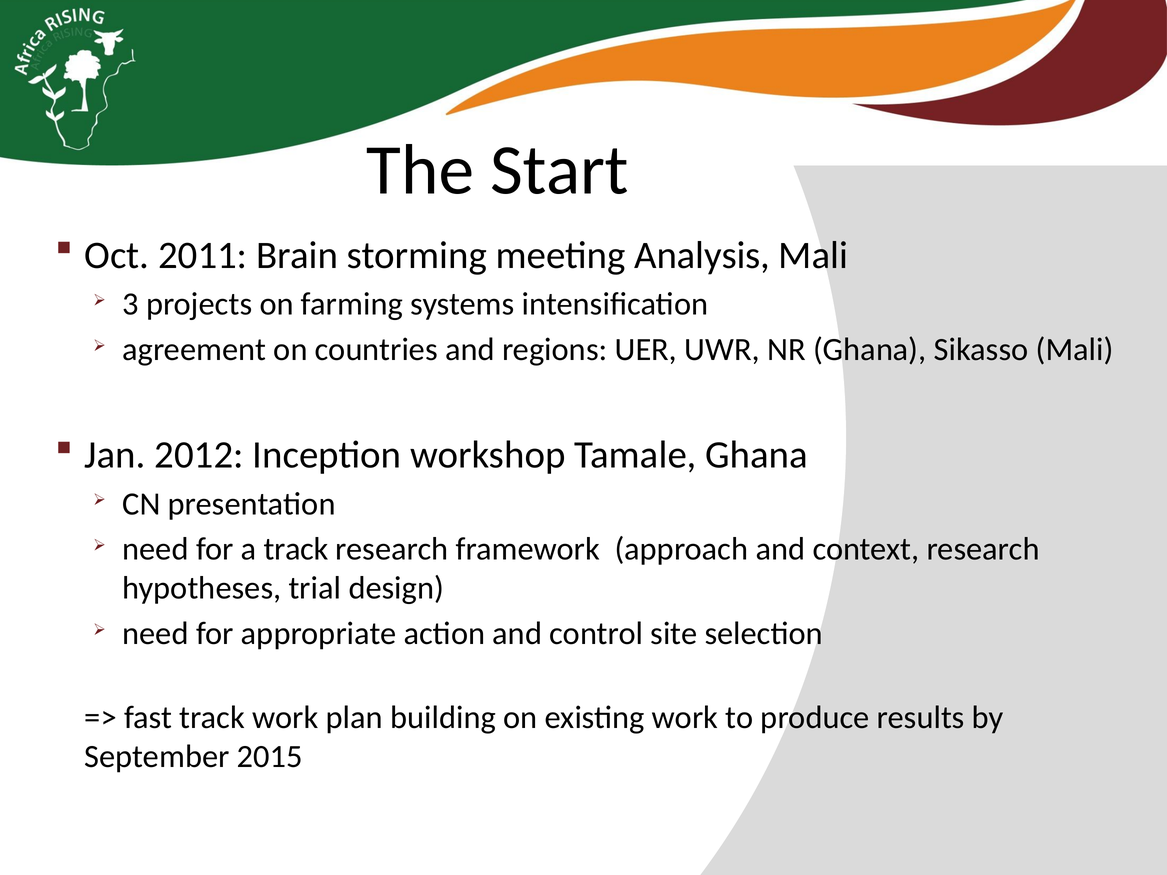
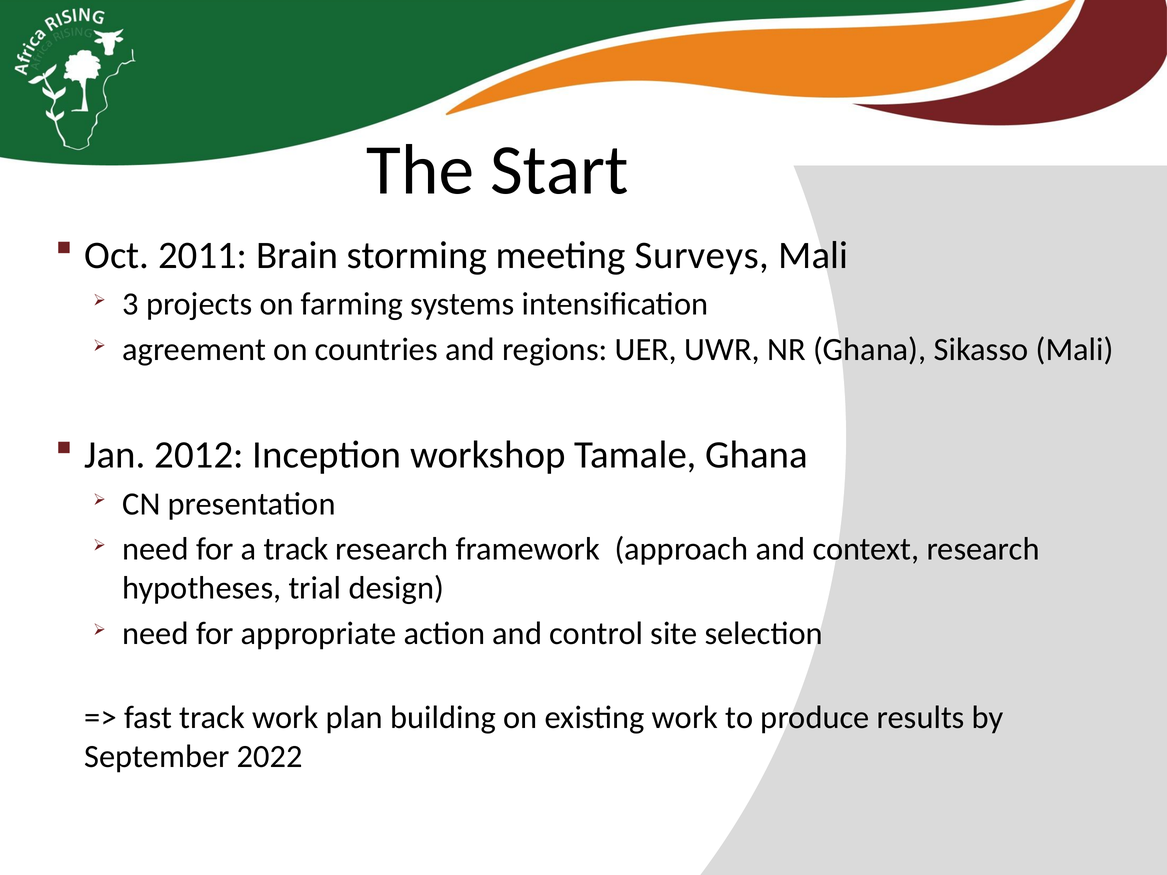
Analysis: Analysis -> Surveys
2015: 2015 -> 2022
